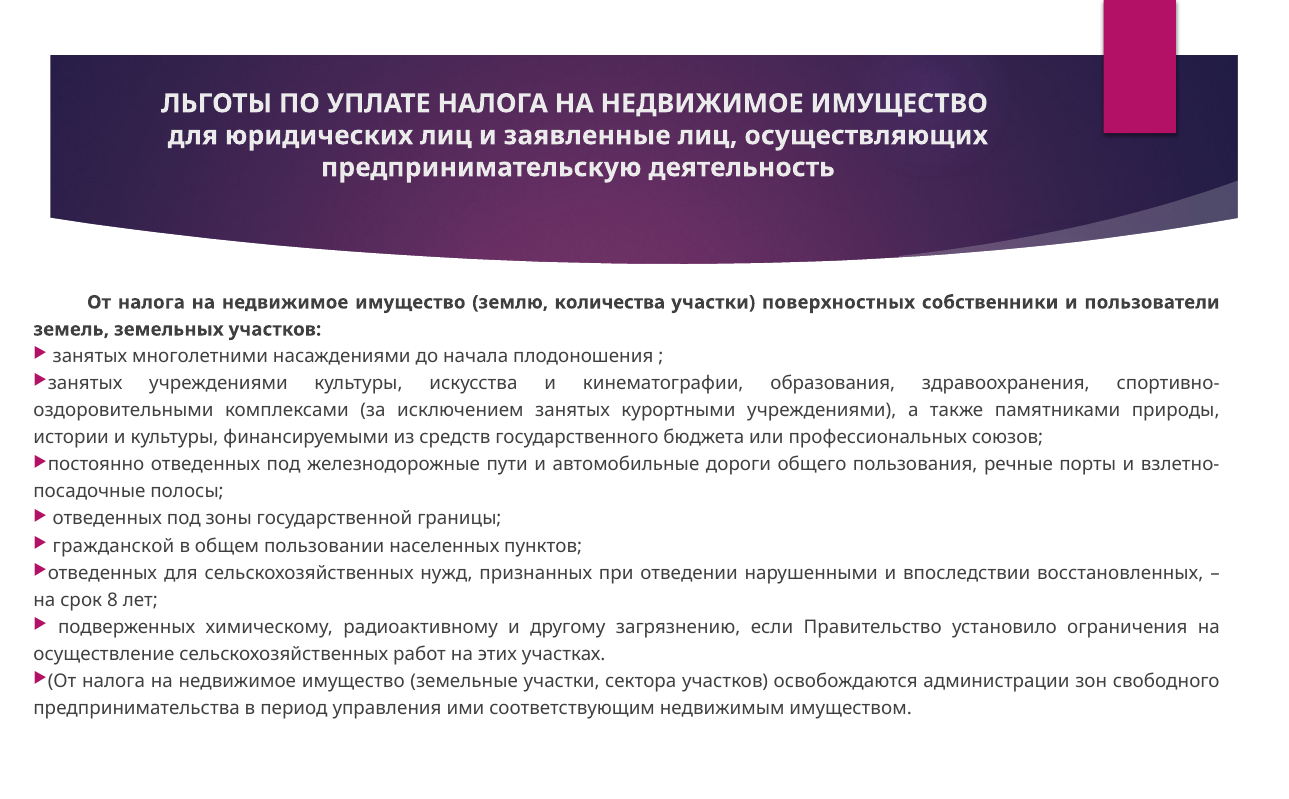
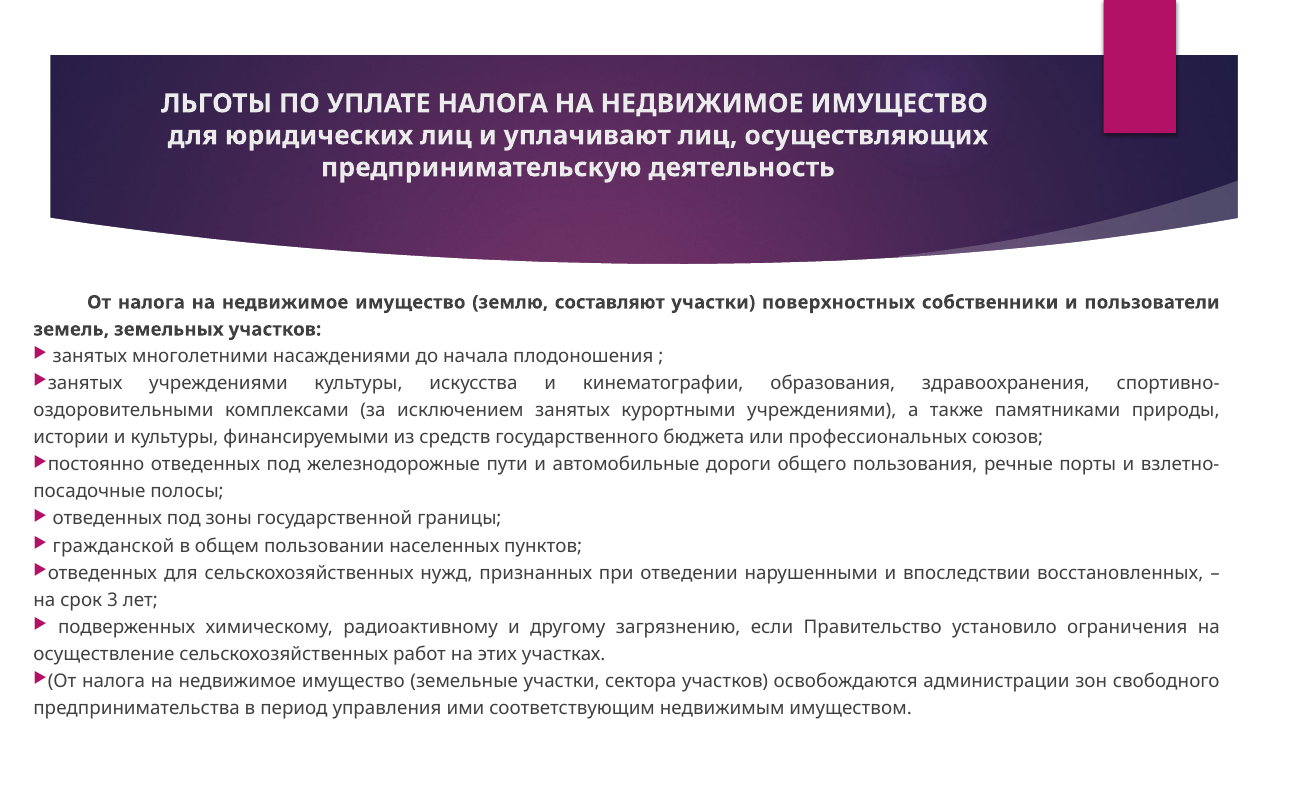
заявленные: заявленные -> уплачивают
количества: количества -> составляют
8: 8 -> 3
